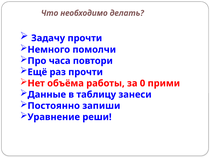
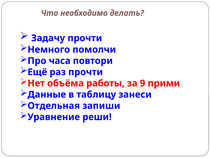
0: 0 -> 9
Постоянно: Постоянно -> Отдельная
